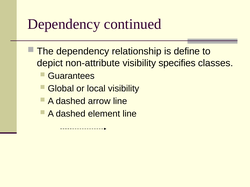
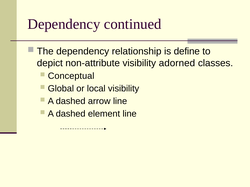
specifies: specifies -> adorned
Guarantees: Guarantees -> Conceptual
